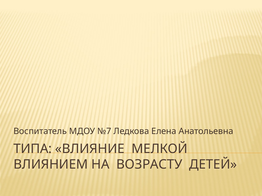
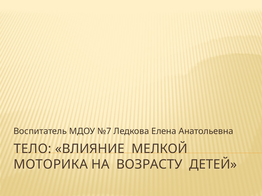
ТИПА: ТИПА -> ТЕЛО
ВЛИЯНИЕМ: ВЛИЯНИЕМ -> МОТОРИКА
